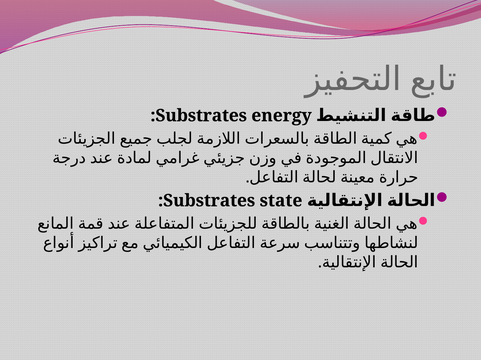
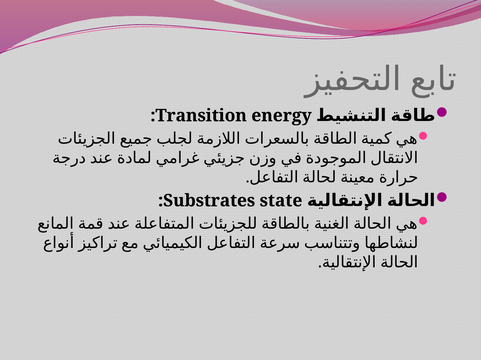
Substrates at (201, 116): Substrates -> Transition
